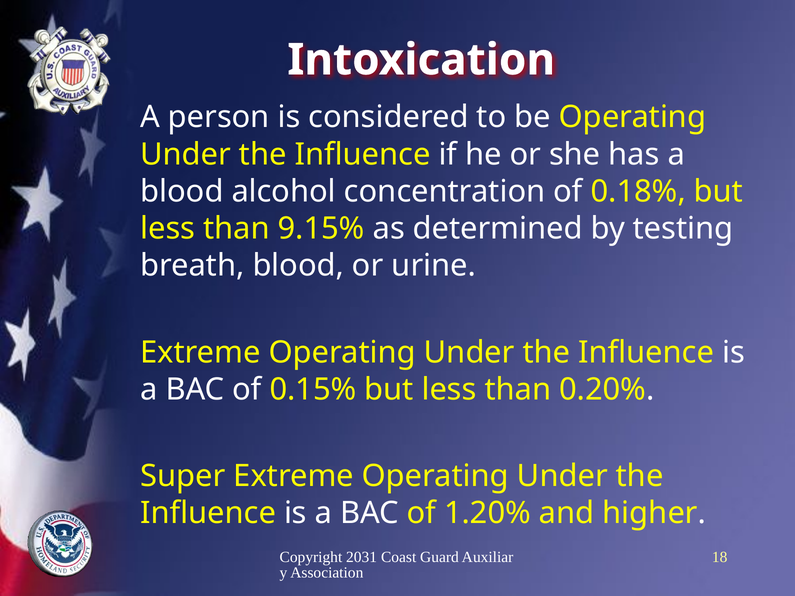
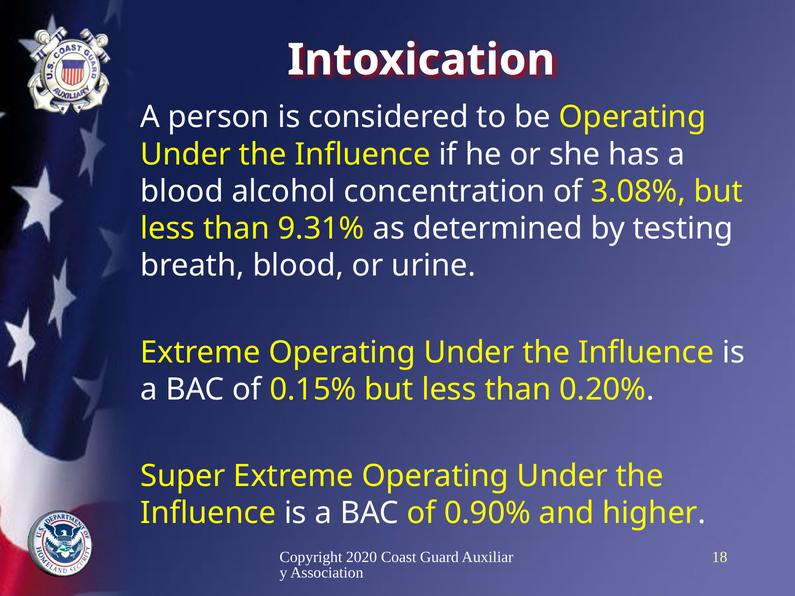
0.18%: 0.18% -> 3.08%
9.15%: 9.15% -> 9.31%
1.20%: 1.20% -> 0.90%
2031: 2031 -> 2020
